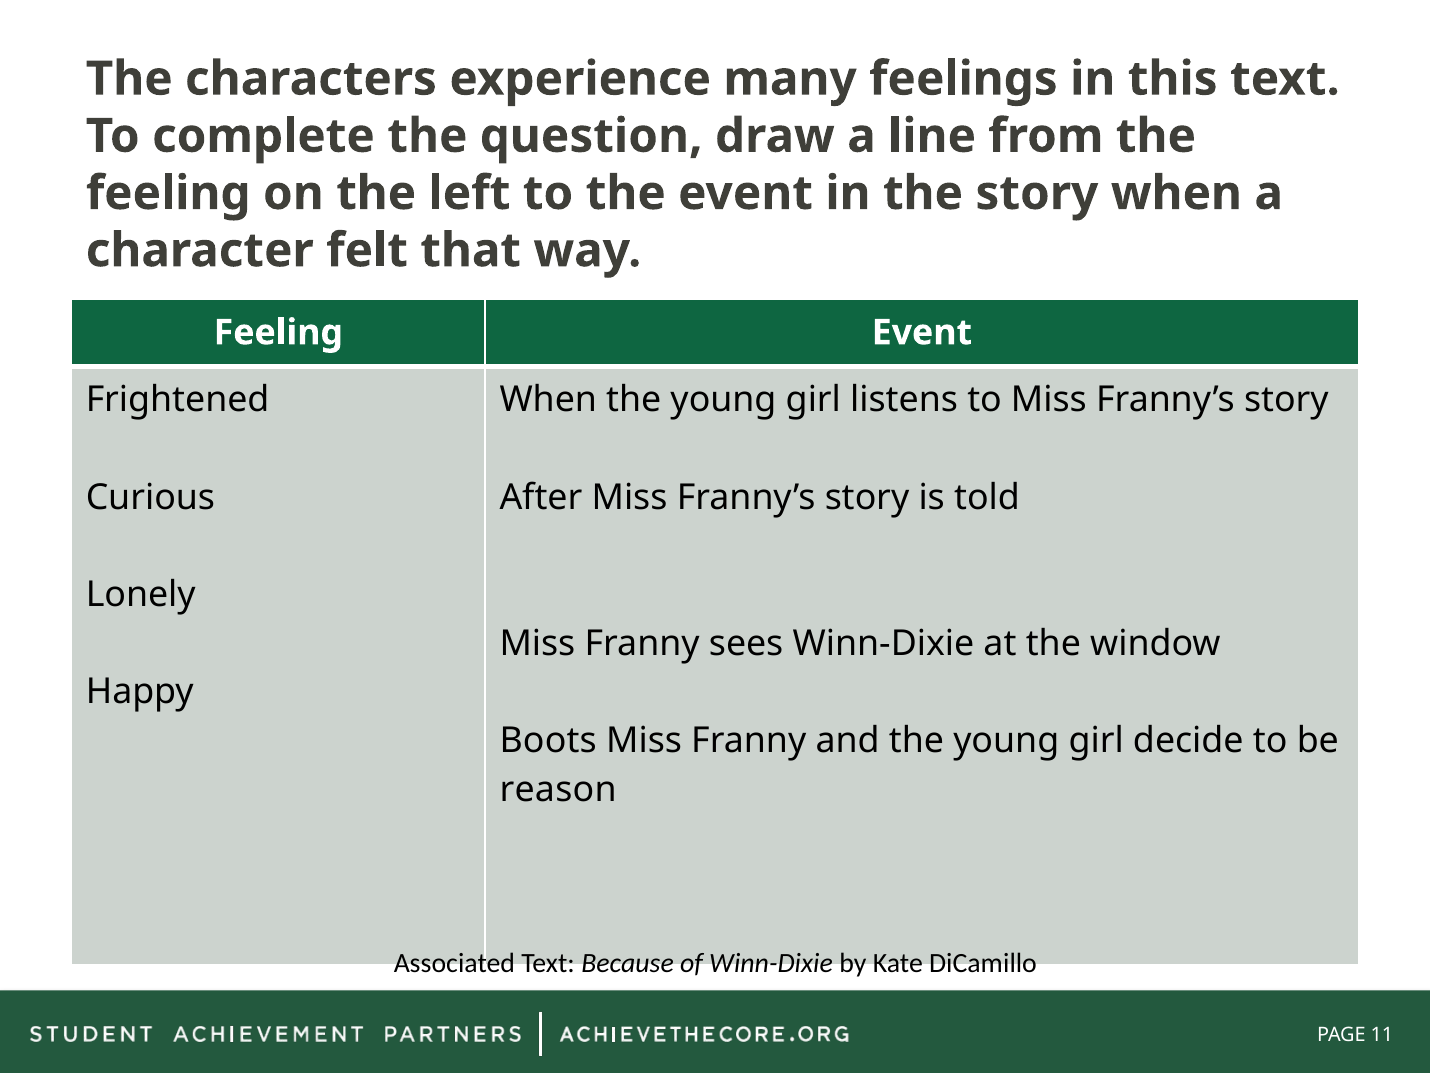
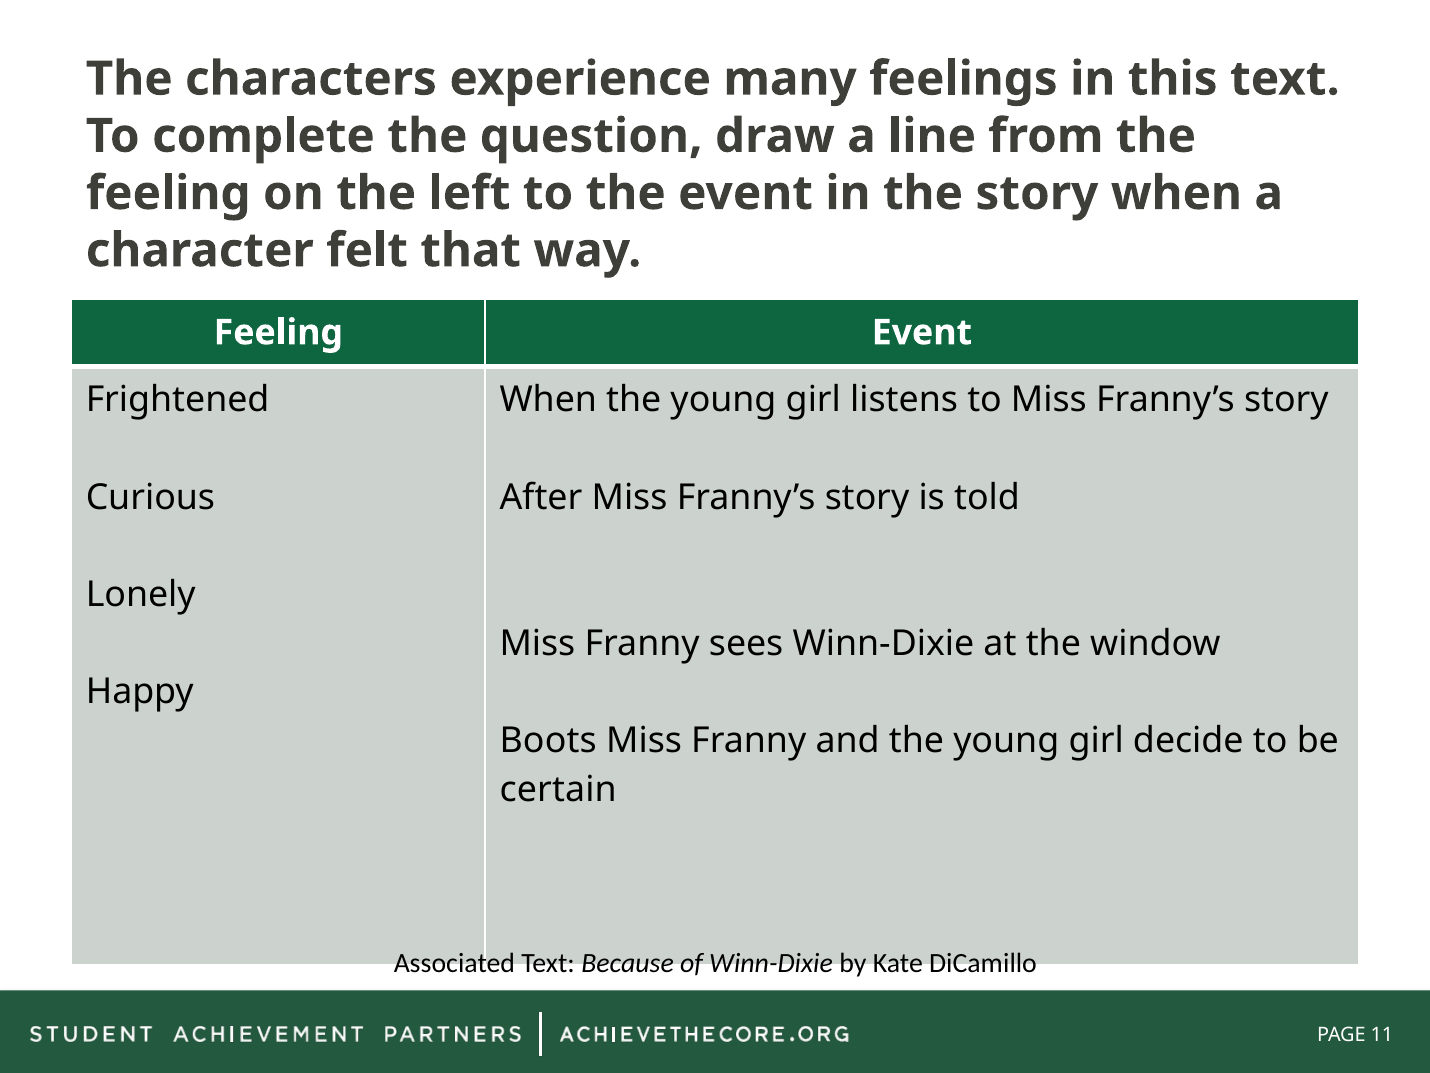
reason: reason -> certain
